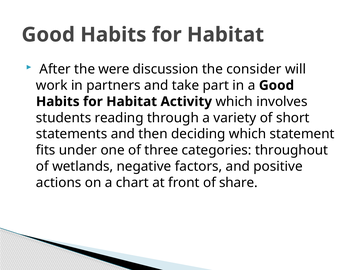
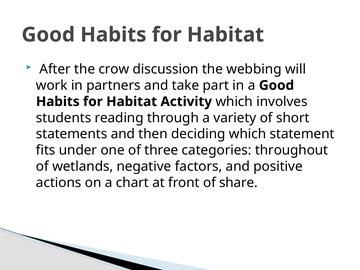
were: were -> crow
consider: consider -> webbing
